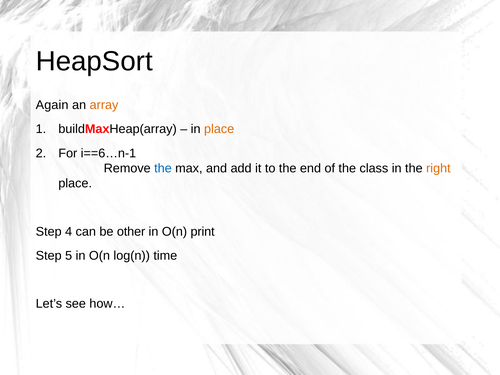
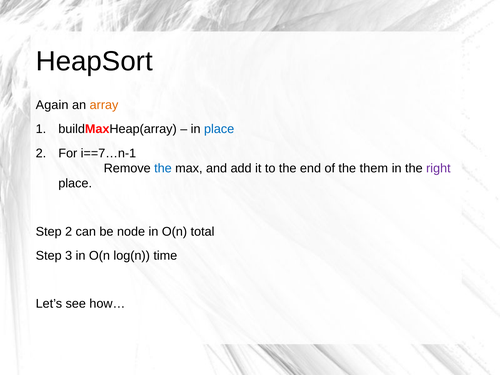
place at (219, 129) colour: orange -> blue
i==6…n-1: i==6…n-1 -> i==7…n-1
class: class -> them
right colour: orange -> purple
Step 4: 4 -> 2
other: other -> node
print: print -> total
5: 5 -> 3
